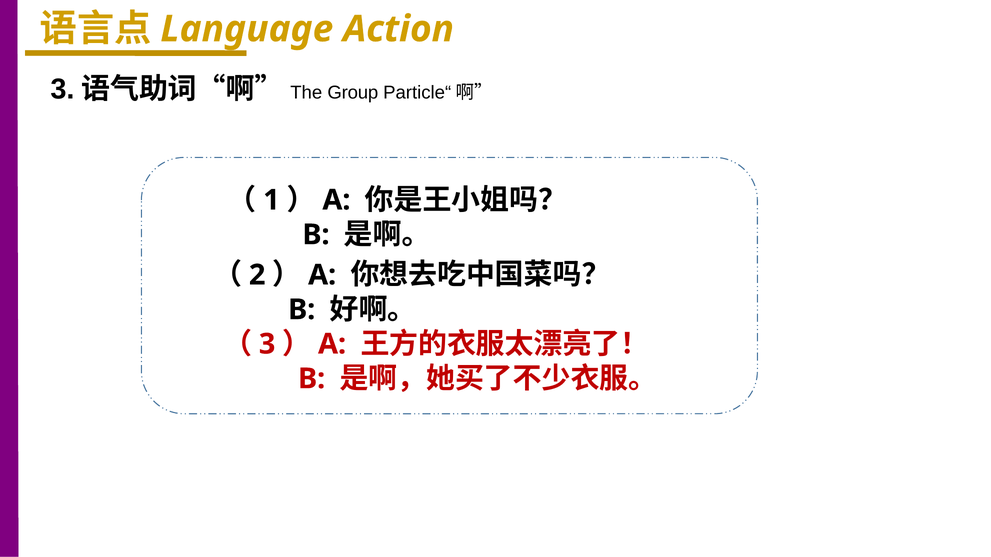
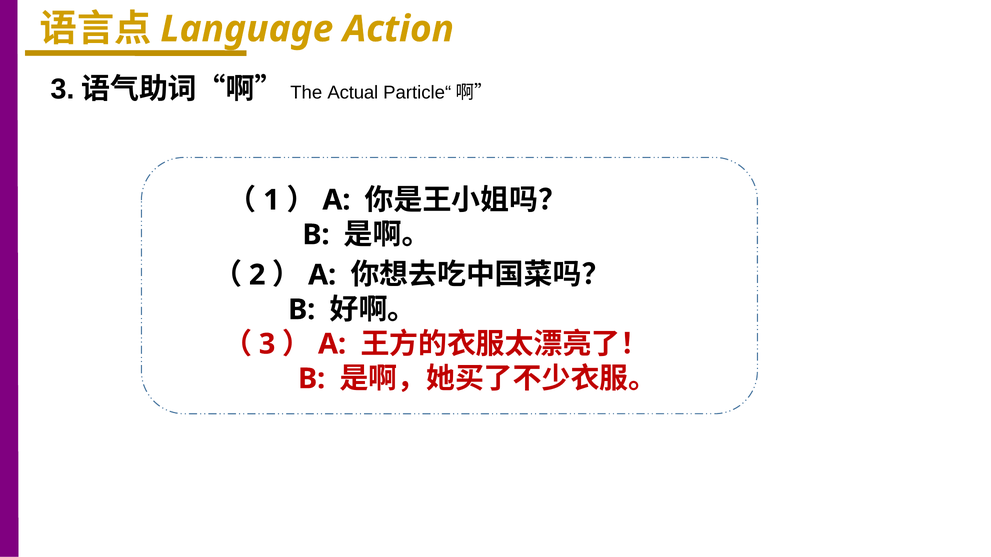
Group: Group -> Actual
